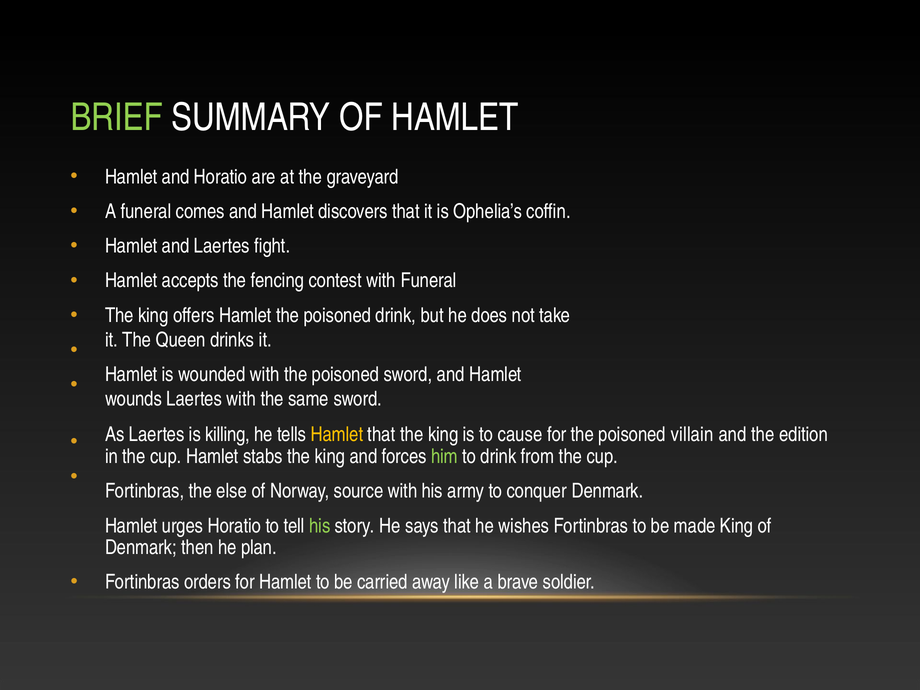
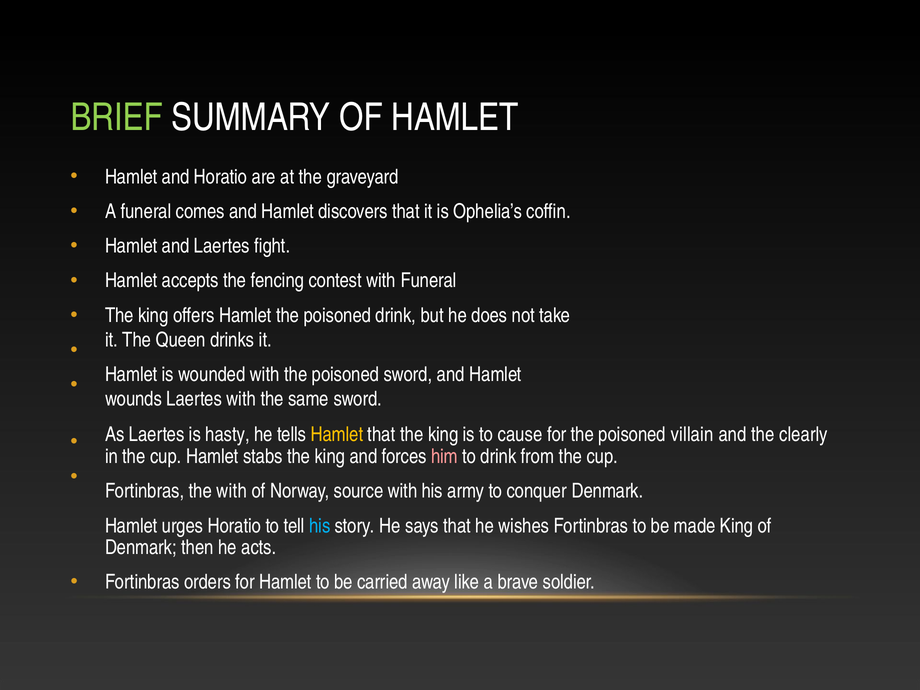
killing: killing -> hasty
edition: edition -> clearly
him colour: light green -> pink
the else: else -> with
his at (320, 526) colour: light green -> light blue
plan: plan -> acts
